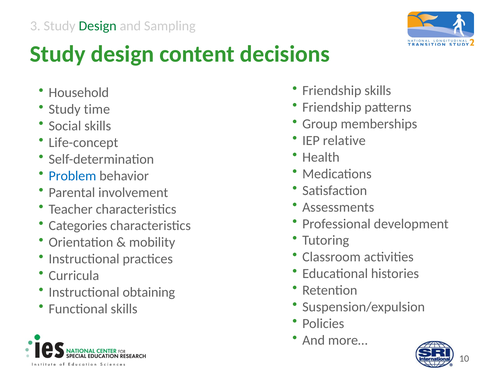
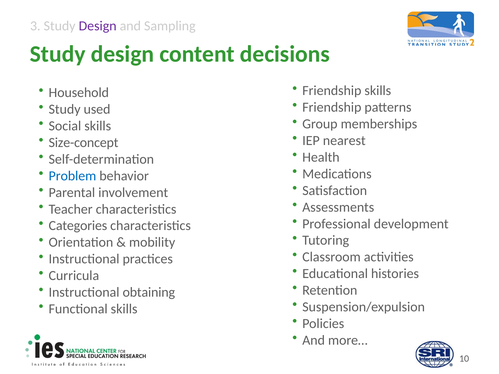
Design at (98, 26) colour: green -> purple
time: time -> used
relative: relative -> nearest
Life-concept: Life-concept -> Size-concept
